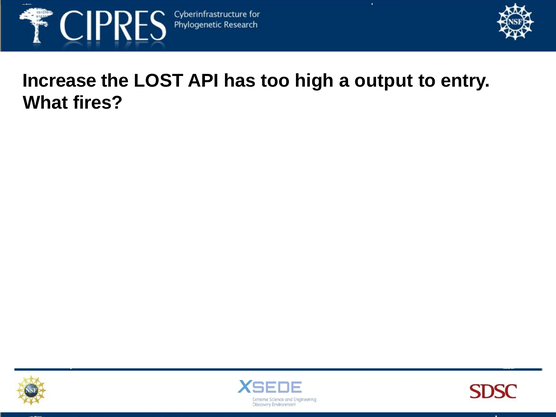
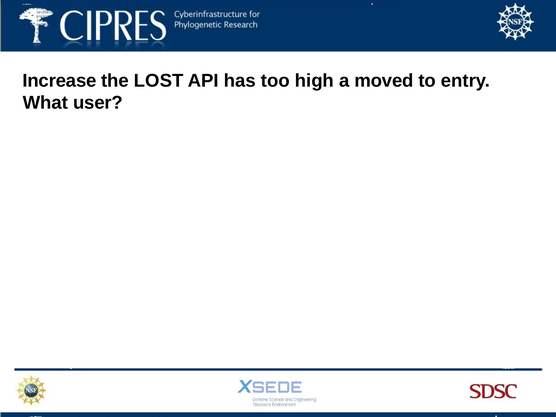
output: output -> moved
fires: fires -> user
